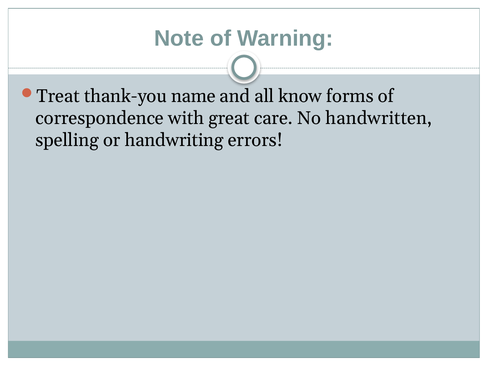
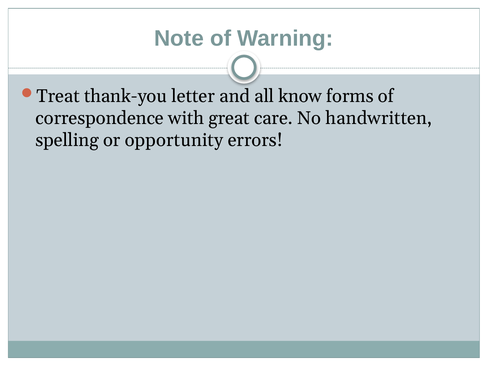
name: name -> letter
handwriting: handwriting -> opportunity
